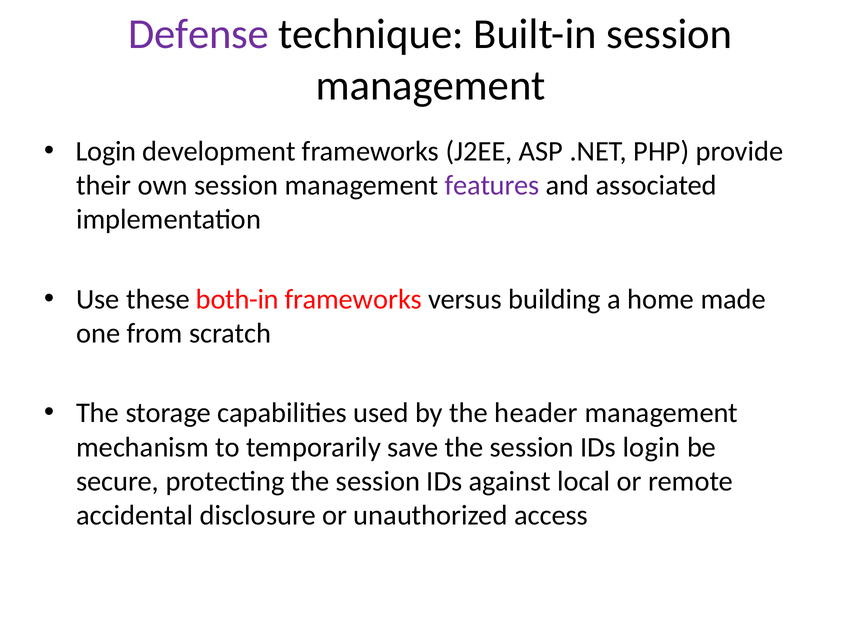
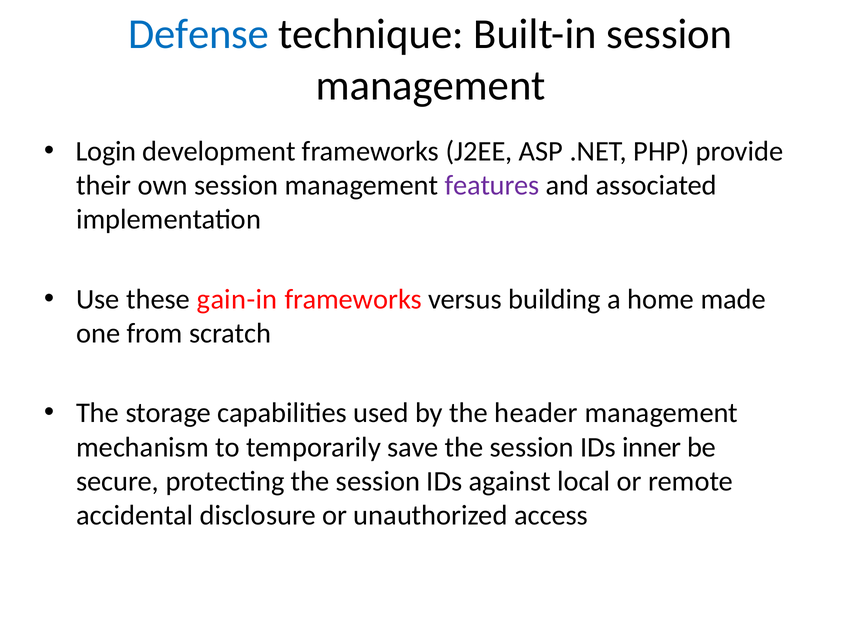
Defense colour: purple -> blue
both-in: both-in -> gain-in
IDs login: login -> inner
